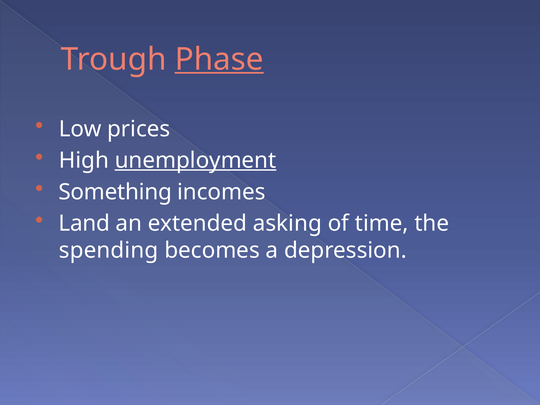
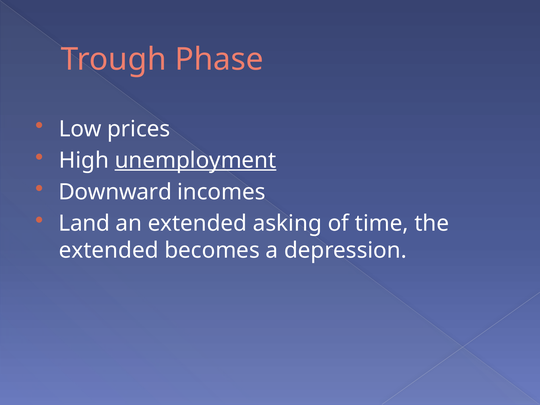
Phase underline: present -> none
Something: Something -> Downward
spending at (109, 250): spending -> extended
